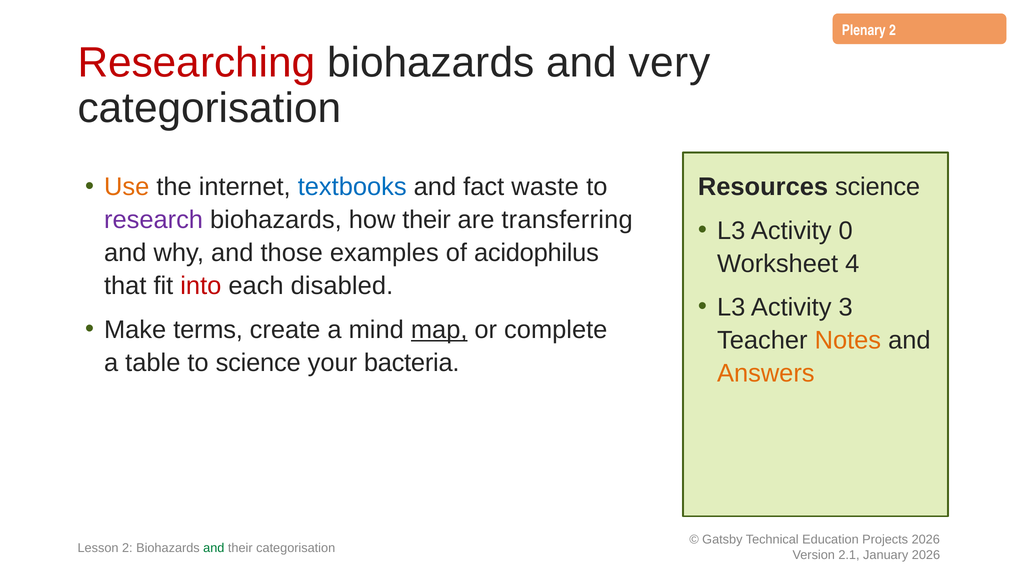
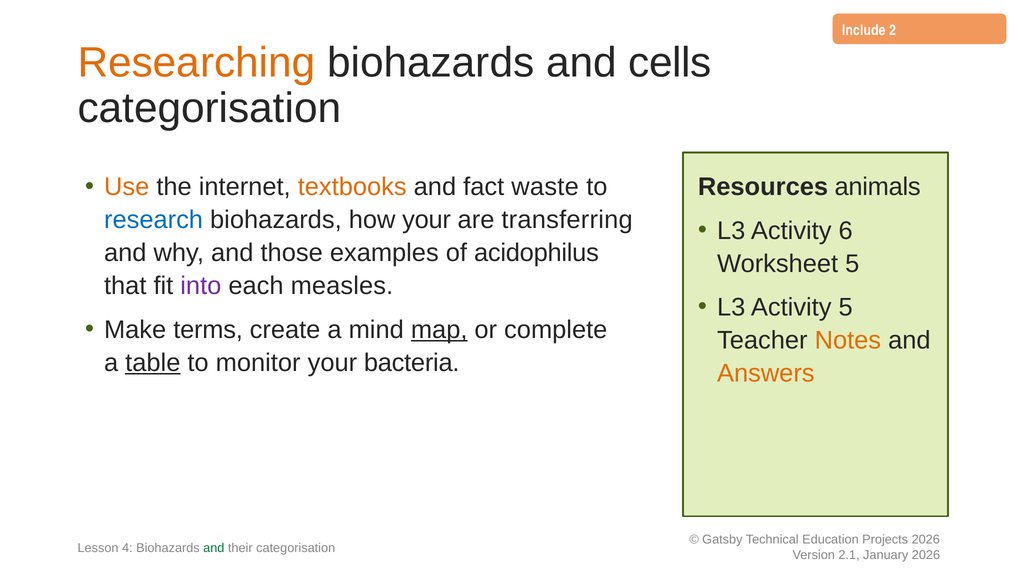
Plenary: Plenary -> Include
Researching colour: red -> orange
very: very -> cells
textbooks colour: blue -> orange
Resources science: science -> animals
research colour: purple -> blue
how their: their -> your
0: 0 -> 6
Worksheet 4: 4 -> 5
into colour: red -> purple
disabled: disabled -> measles
Activity 3: 3 -> 5
table underline: none -> present
to science: science -> monitor
Lesson 2: 2 -> 4
